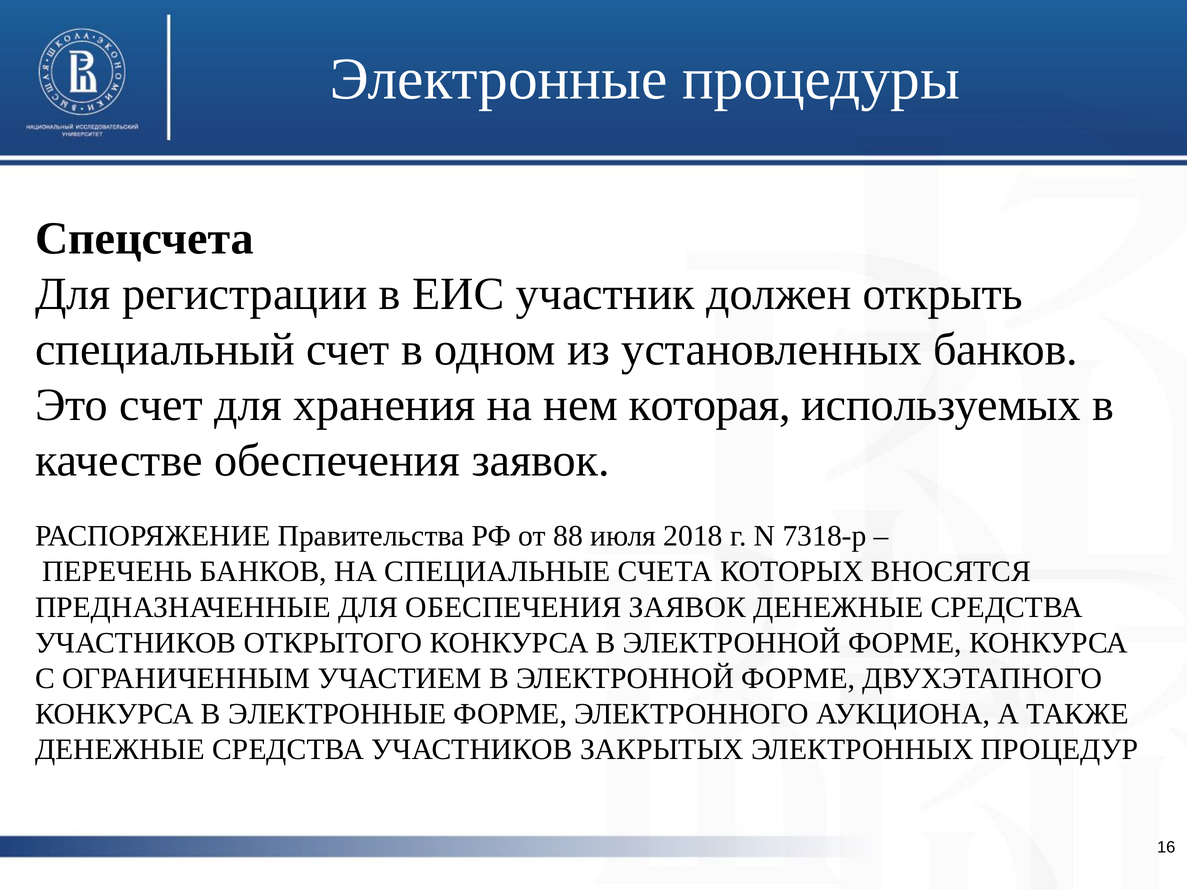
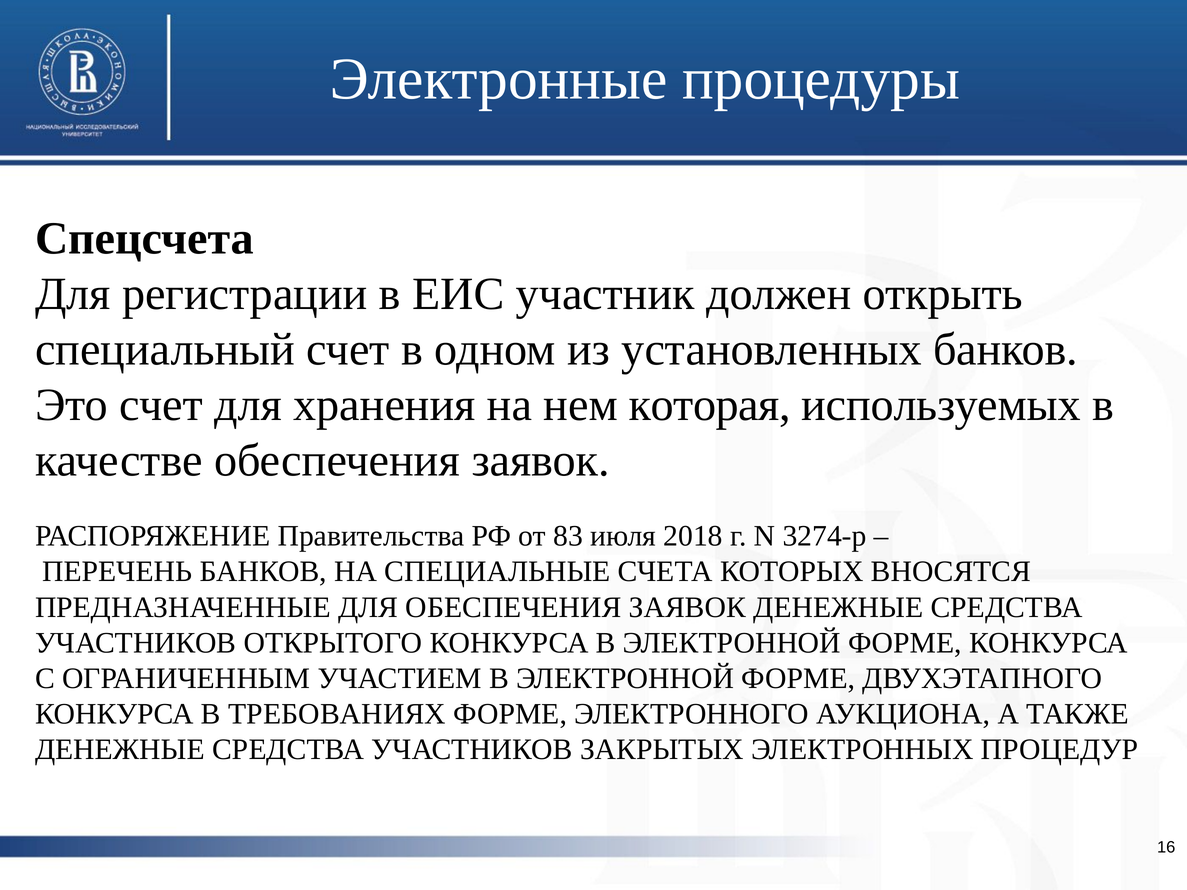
88: 88 -> 83
7318-р: 7318-р -> 3274-р
В ЭЛЕКТРОННЫЕ: ЭЛЕКТРОННЫЕ -> ТРЕБОВАНИЯХ
